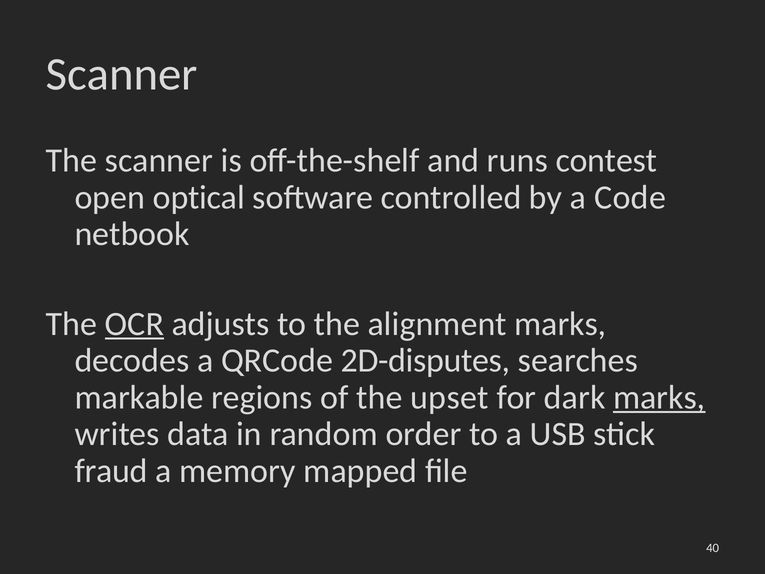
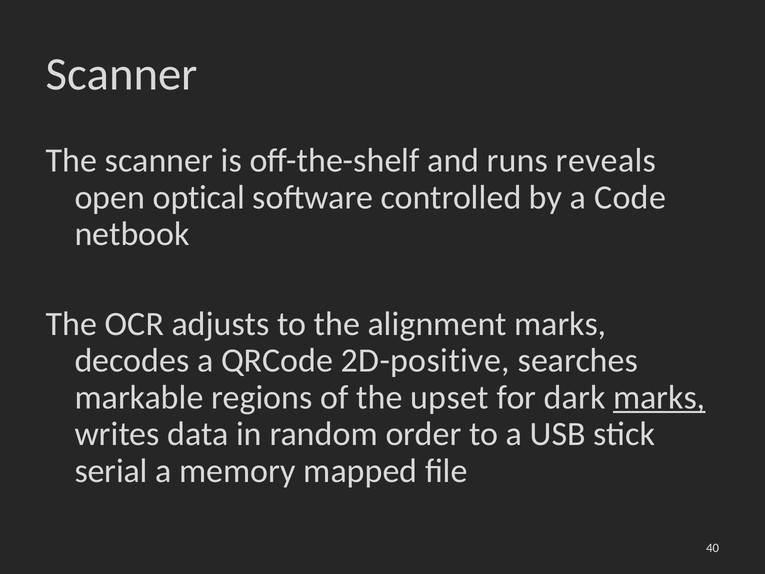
contest: contest -> reveals
OCR underline: present -> none
2D-disputes: 2D-disputes -> 2D-positive
fraud: fraud -> serial
